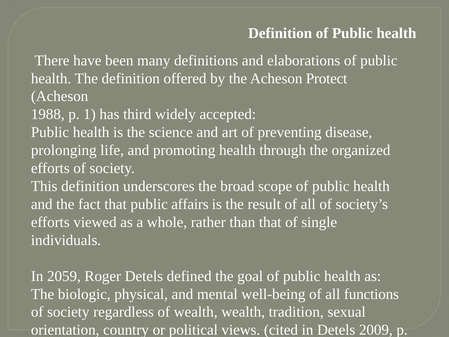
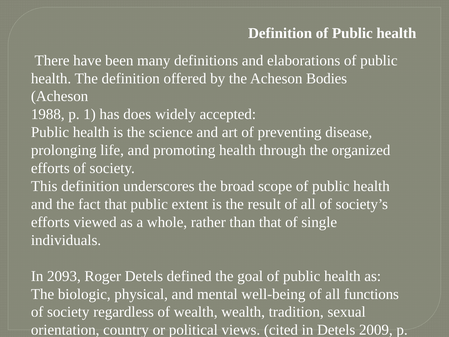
Protect: Protect -> Bodies
third: third -> does
affairs: affairs -> extent
2059: 2059 -> 2093
